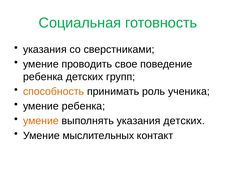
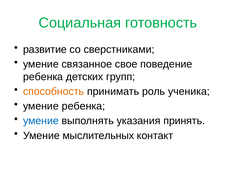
указания at (45, 50): указания -> развитие
проводить: проводить -> связанное
умение at (41, 121) colour: orange -> blue
указания детских: детских -> принять
